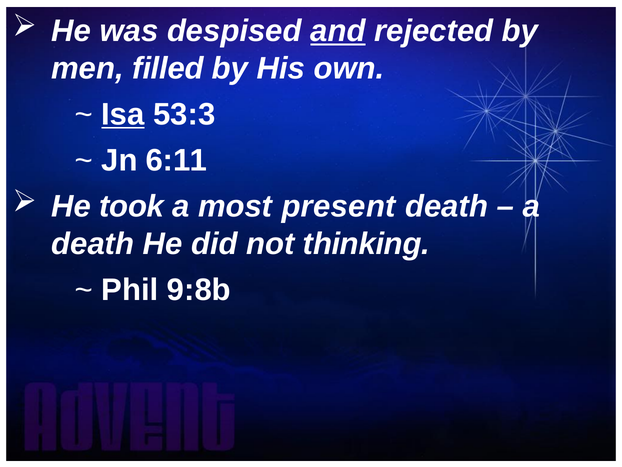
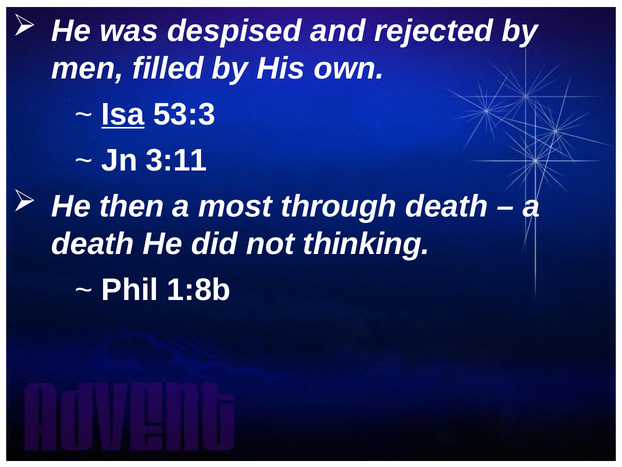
and underline: present -> none
6:11: 6:11 -> 3:11
took: took -> then
present: present -> through
9:8b: 9:8b -> 1:8b
